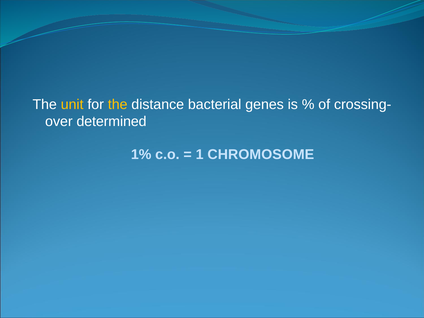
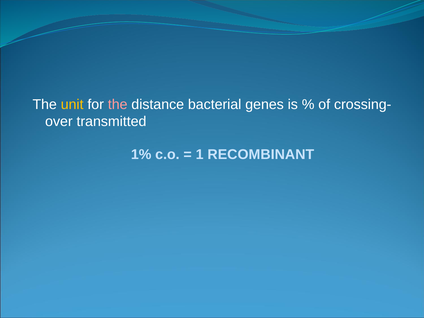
the at (118, 104) colour: yellow -> pink
determined: determined -> transmitted
CHROMOSOME: CHROMOSOME -> RECOMBINANT
